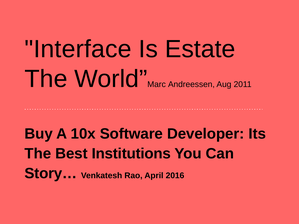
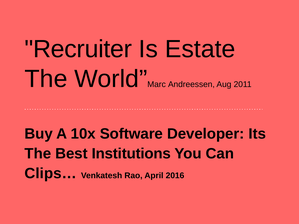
Interface: Interface -> Recruiter
Story…: Story… -> Clips…
